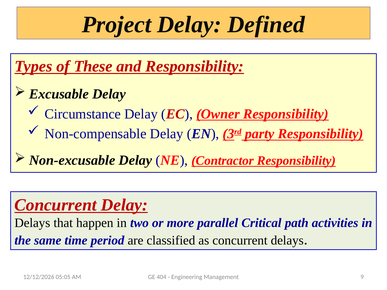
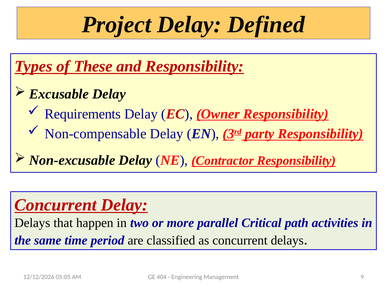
Circumstance: Circumstance -> Requirements
